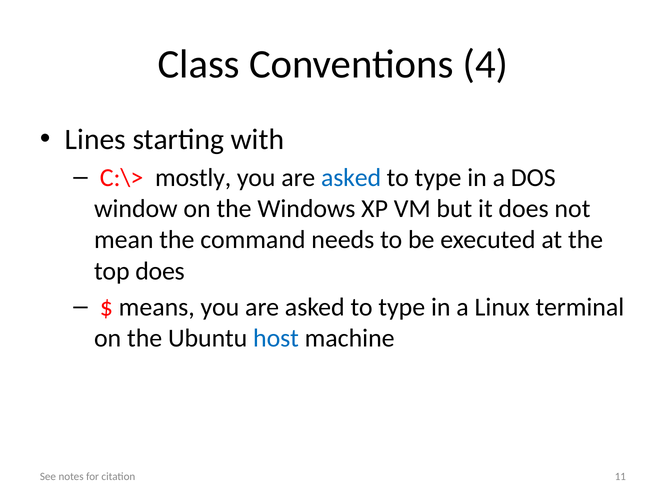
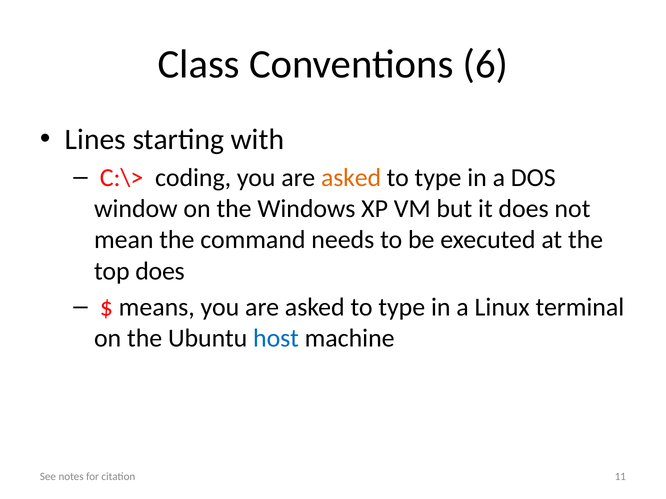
4: 4 -> 6
mostly: mostly -> coding
asked at (351, 178) colour: blue -> orange
